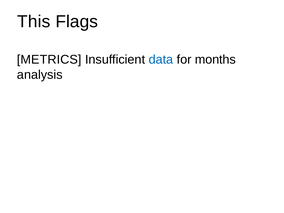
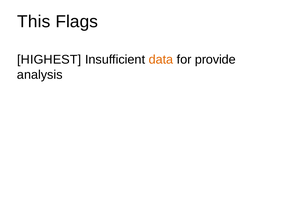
METRICS: METRICS -> HIGHEST
data colour: blue -> orange
months: months -> provide
